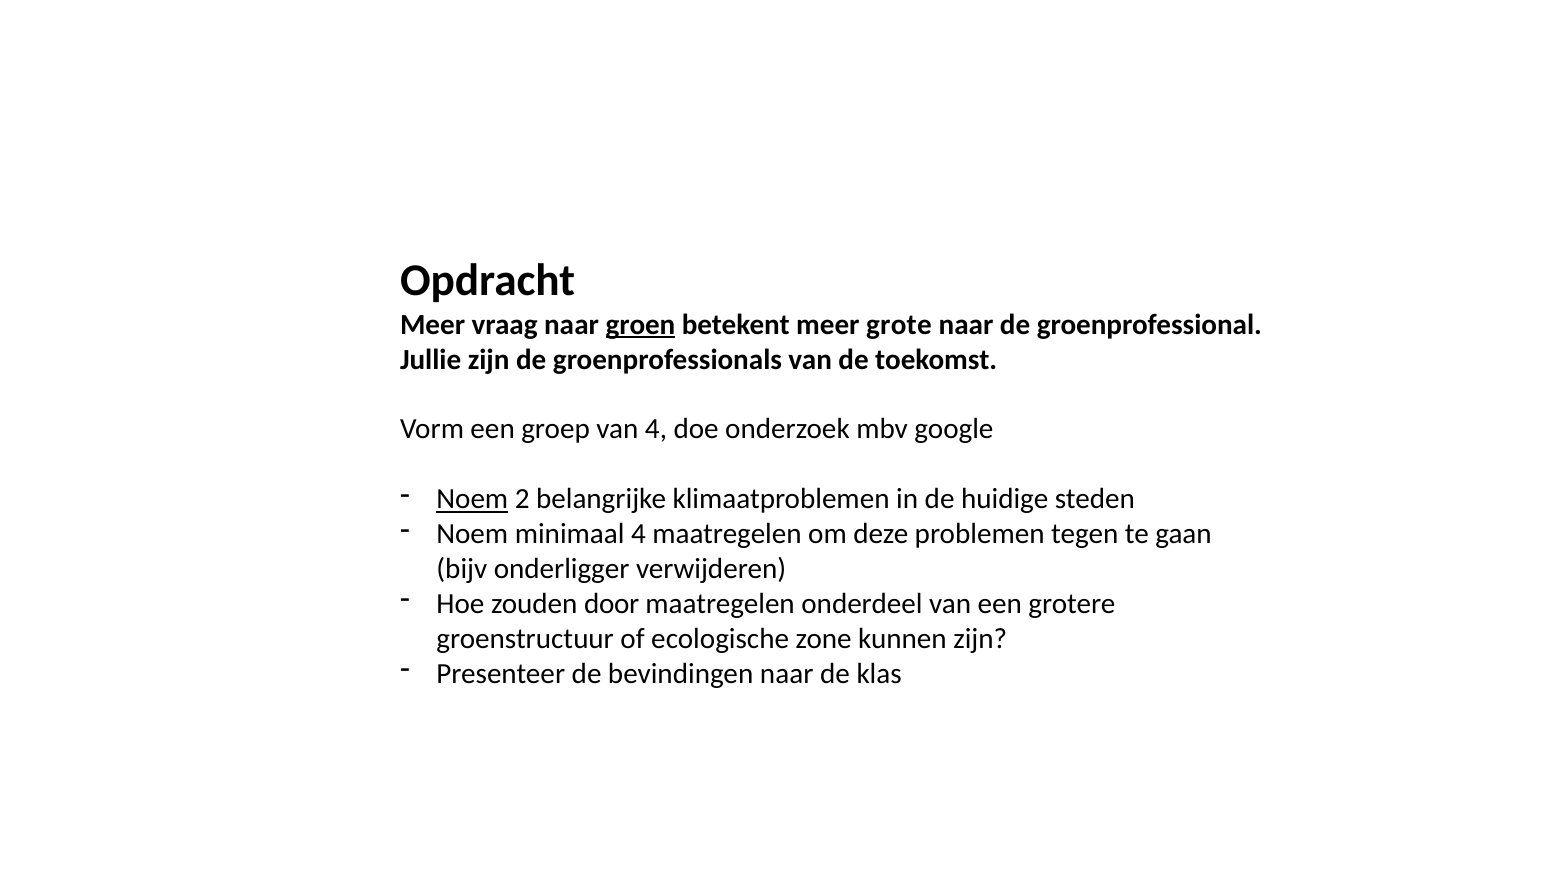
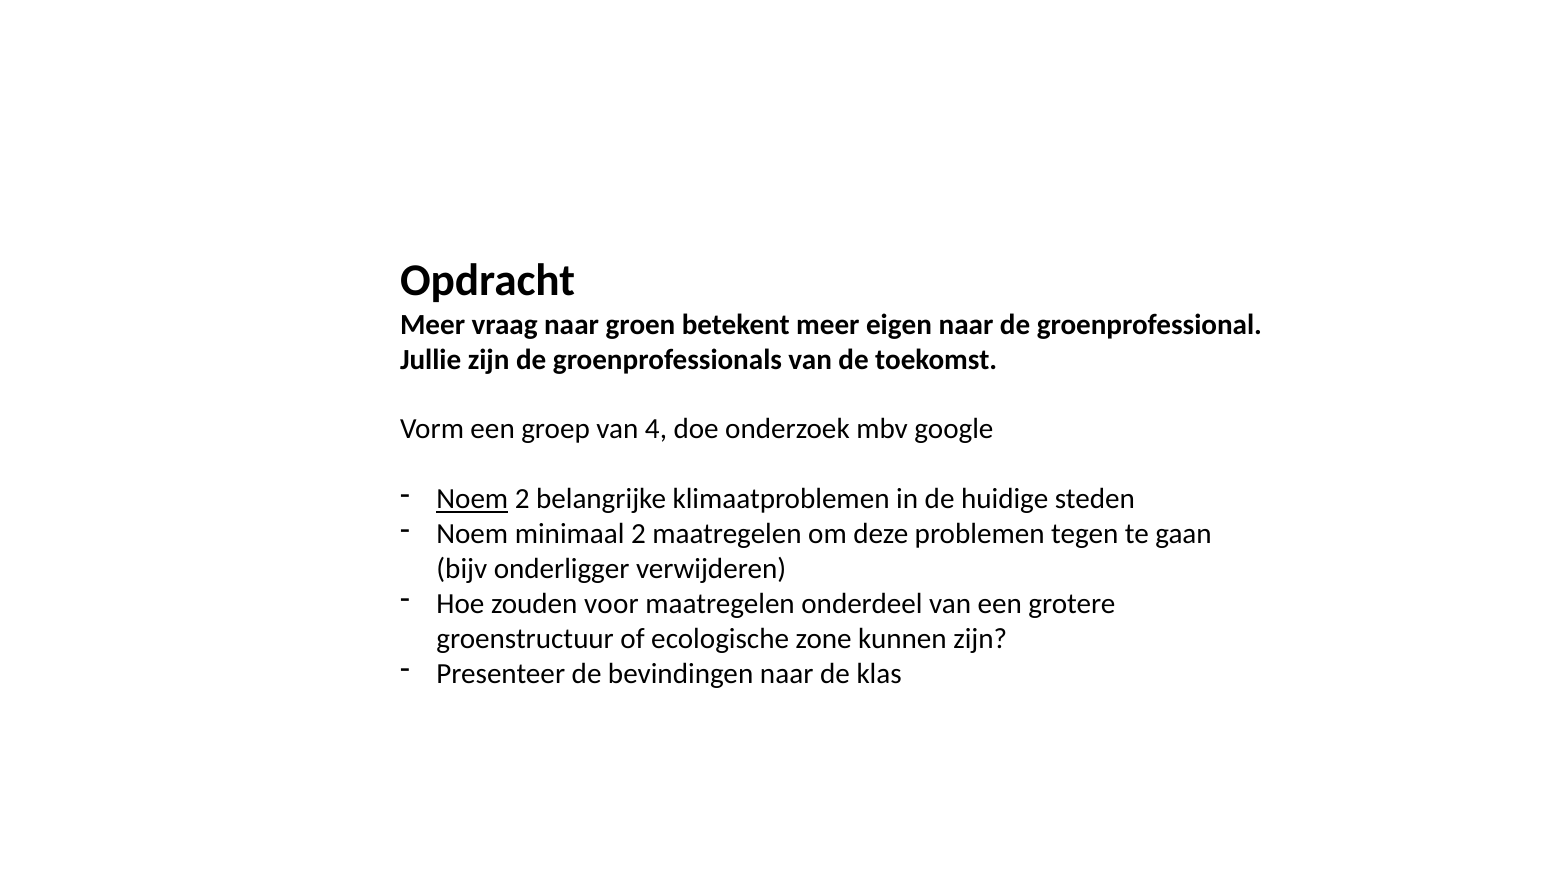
groen underline: present -> none
grote: grote -> eigen
minimaal 4: 4 -> 2
door: door -> voor
